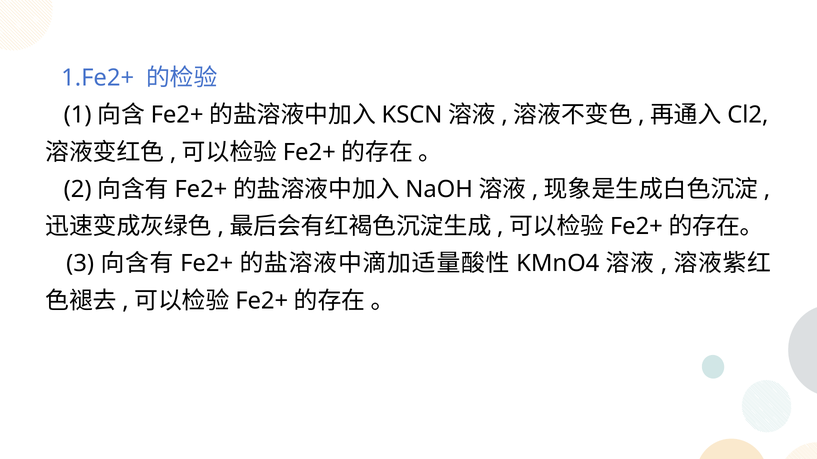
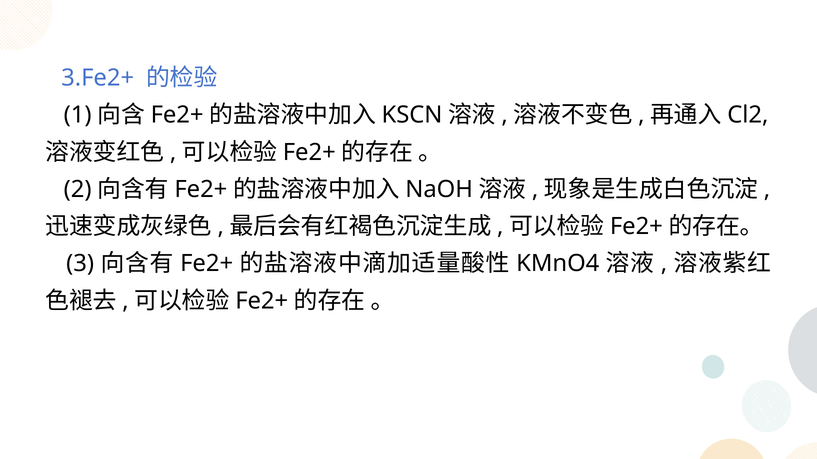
1.Fe2+: 1.Fe2+ -> 3.Fe2+
